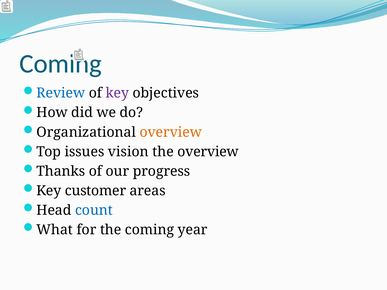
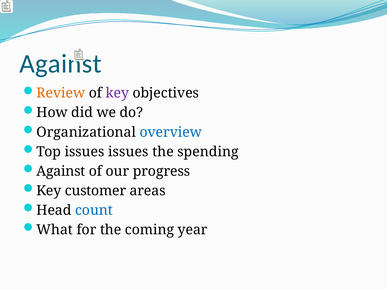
Coming at (61, 64): Coming -> Against
Review colour: blue -> orange
overview at (171, 132) colour: orange -> blue
issues vision: vision -> issues
the overview: overview -> spending
Thanks at (61, 171): Thanks -> Against
